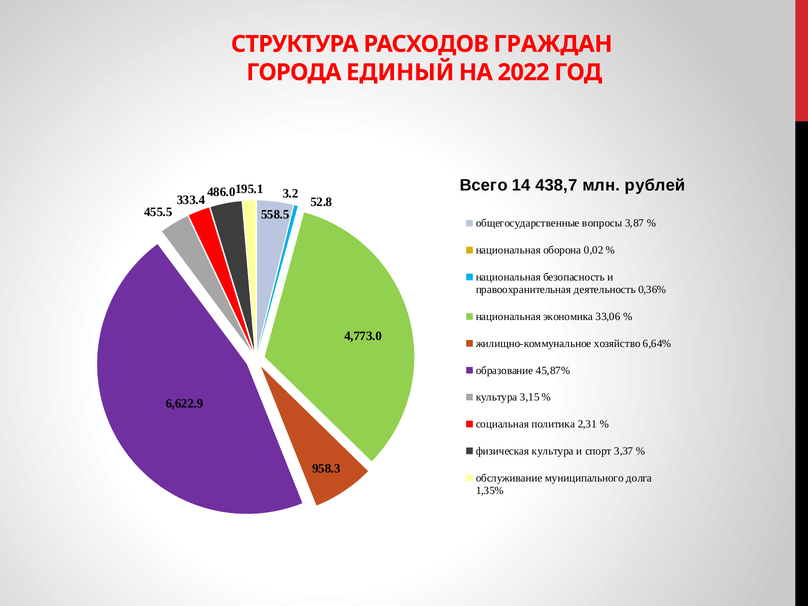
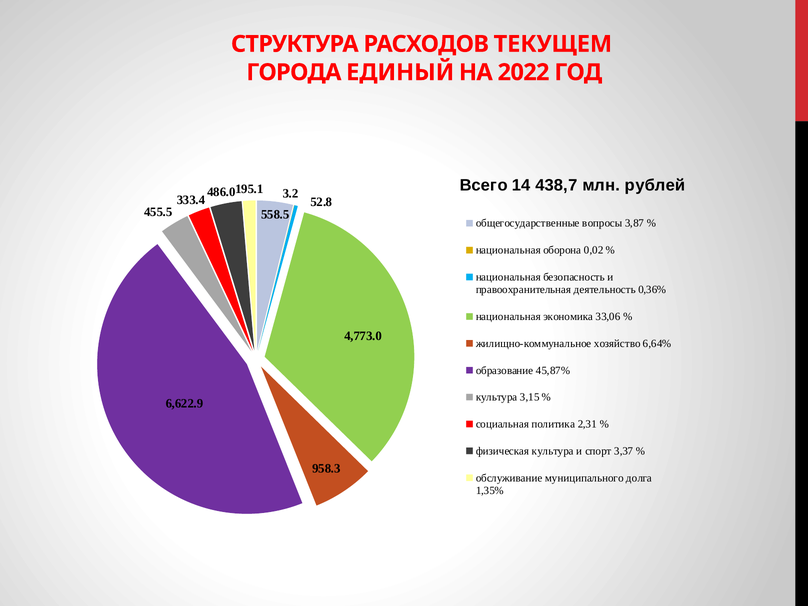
ГРАЖДАН: ГРАЖДАН -> ТЕКУЩЕМ
